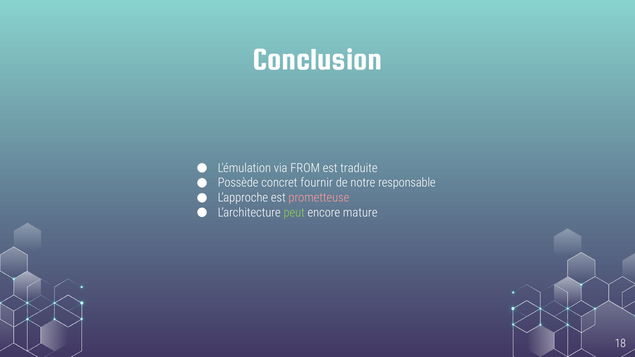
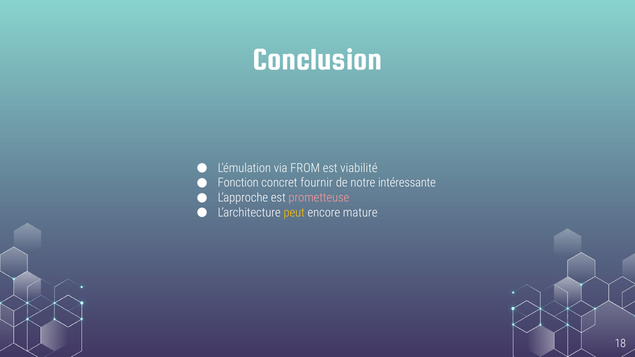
traduite: traduite -> viabilité
Possède: Possède -> Fonction
responsable: responsable -> intéressante
peut colour: light green -> yellow
